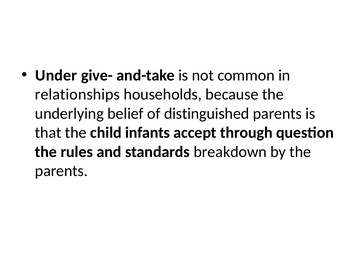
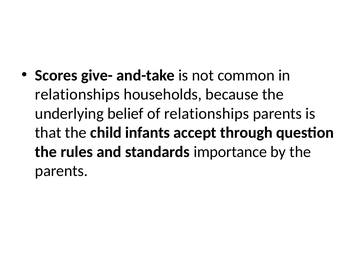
Under: Under -> Scores
of distinguished: distinguished -> relationships
breakdown: breakdown -> importance
